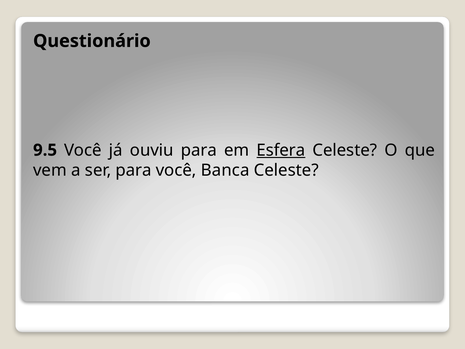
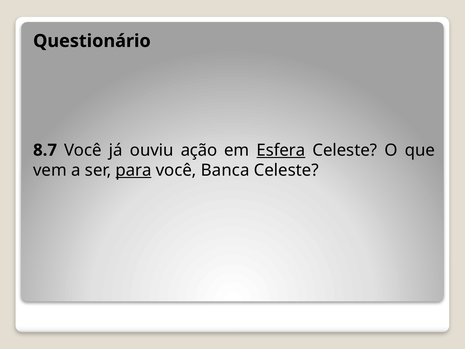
9.5: 9.5 -> 8.7
ouviu para: para -> ação
para at (133, 170) underline: none -> present
